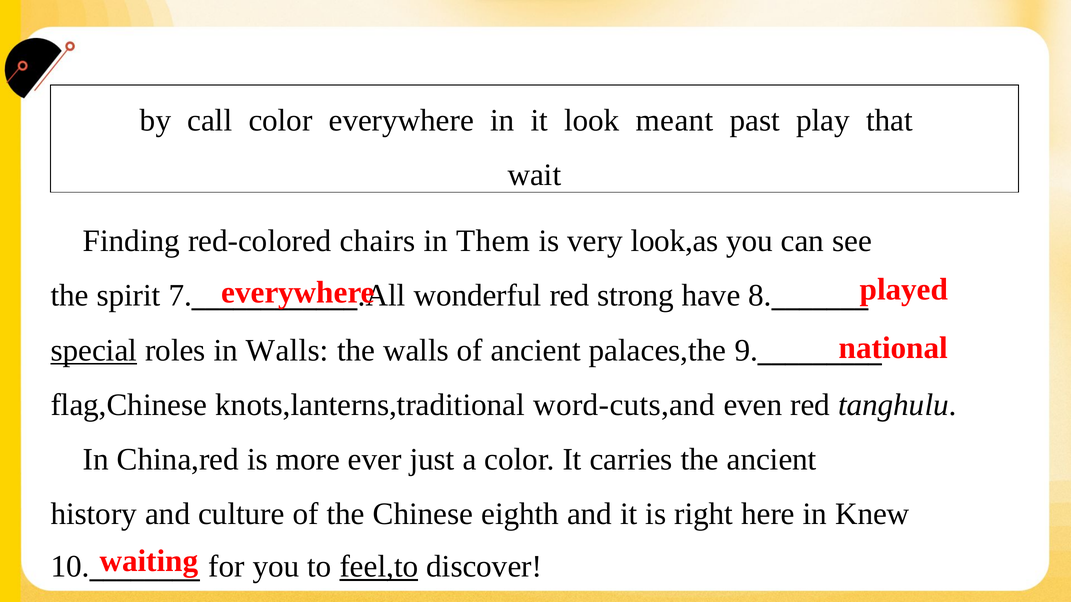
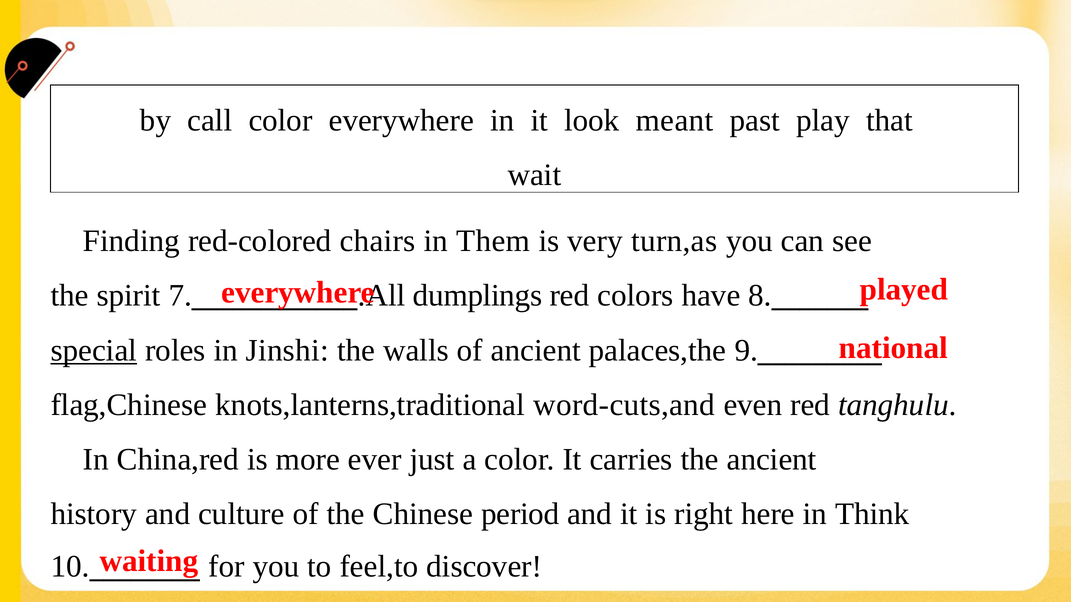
look,as: look,as -> turn,as
wonderful: wonderful -> dumplings
strong: strong -> colors
in Walls: Walls -> Jinshi
eighth: eighth -> period
Knew: Knew -> Think
feel,to underline: present -> none
